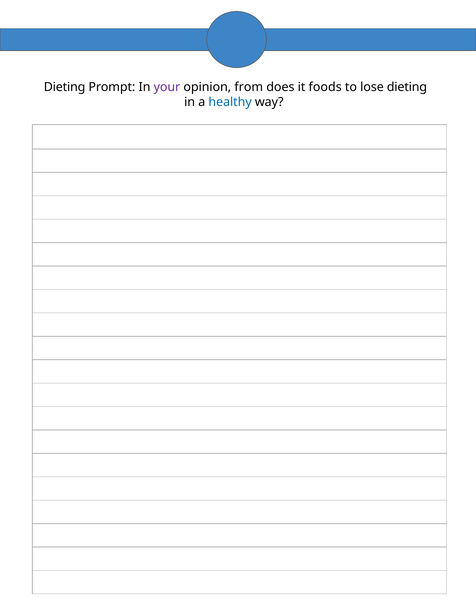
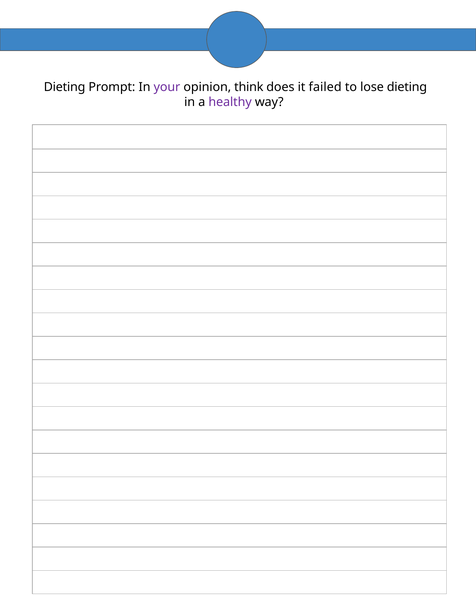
from: from -> think
foods: foods -> failed
healthy colour: blue -> purple
